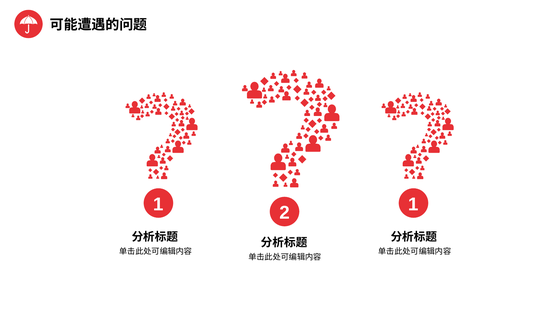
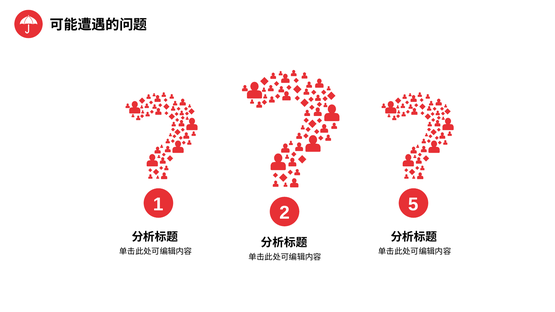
2 1: 1 -> 5
